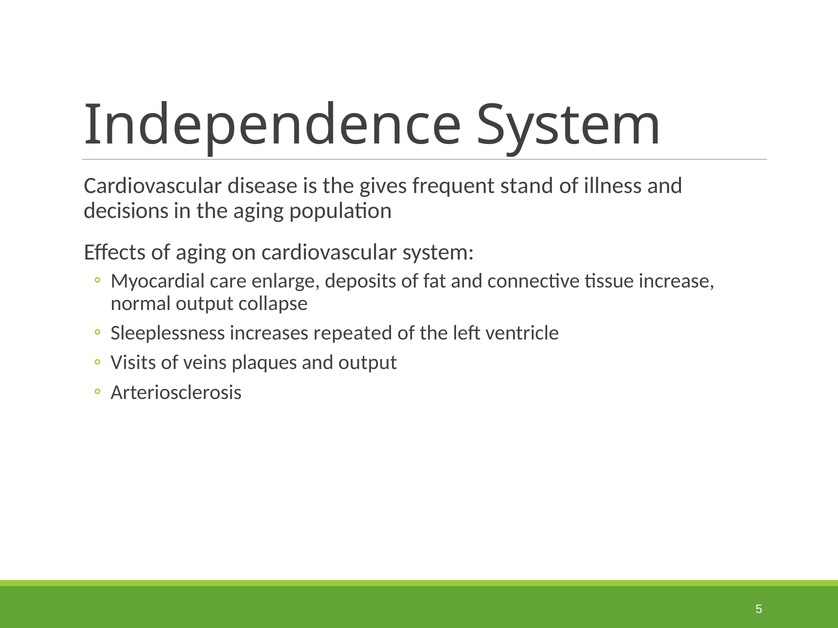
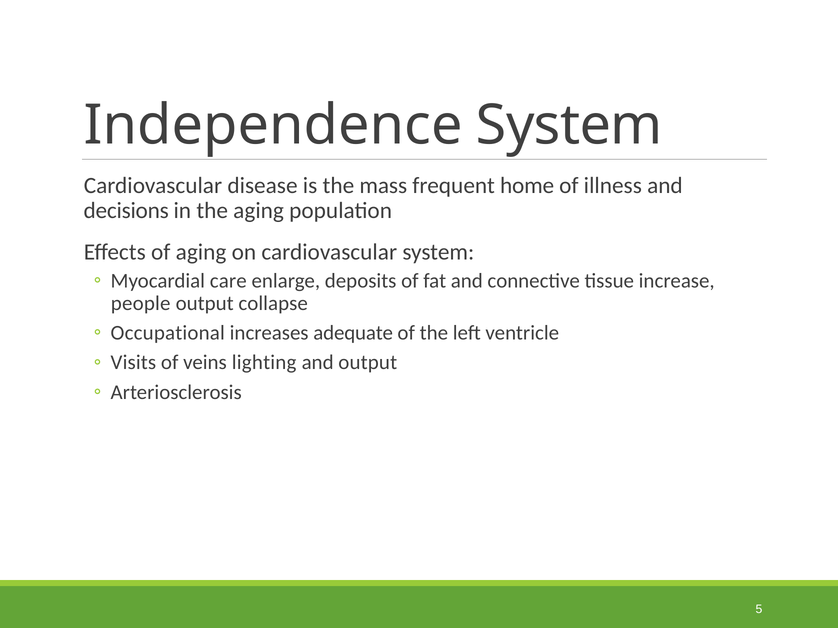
gives: gives -> mass
stand: stand -> home
normal: normal -> people
Sleeplessness: Sleeplessness -> Occupational
repeated: repeated -> adequate
plaques: plaques -> lighting
